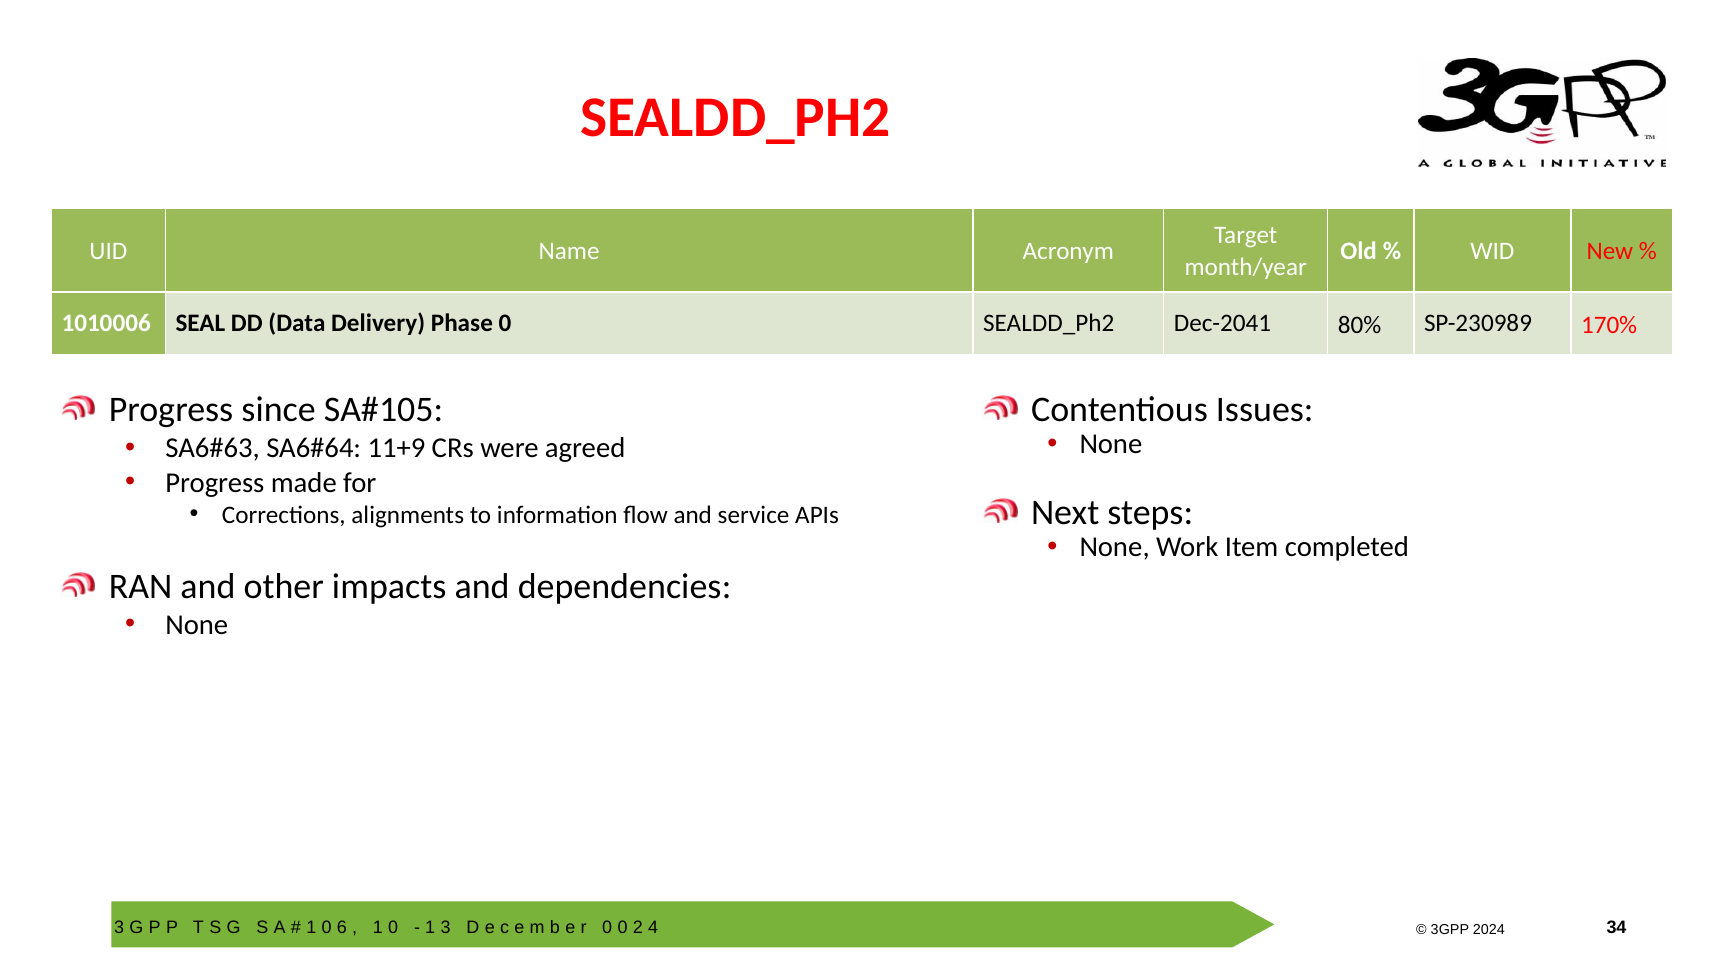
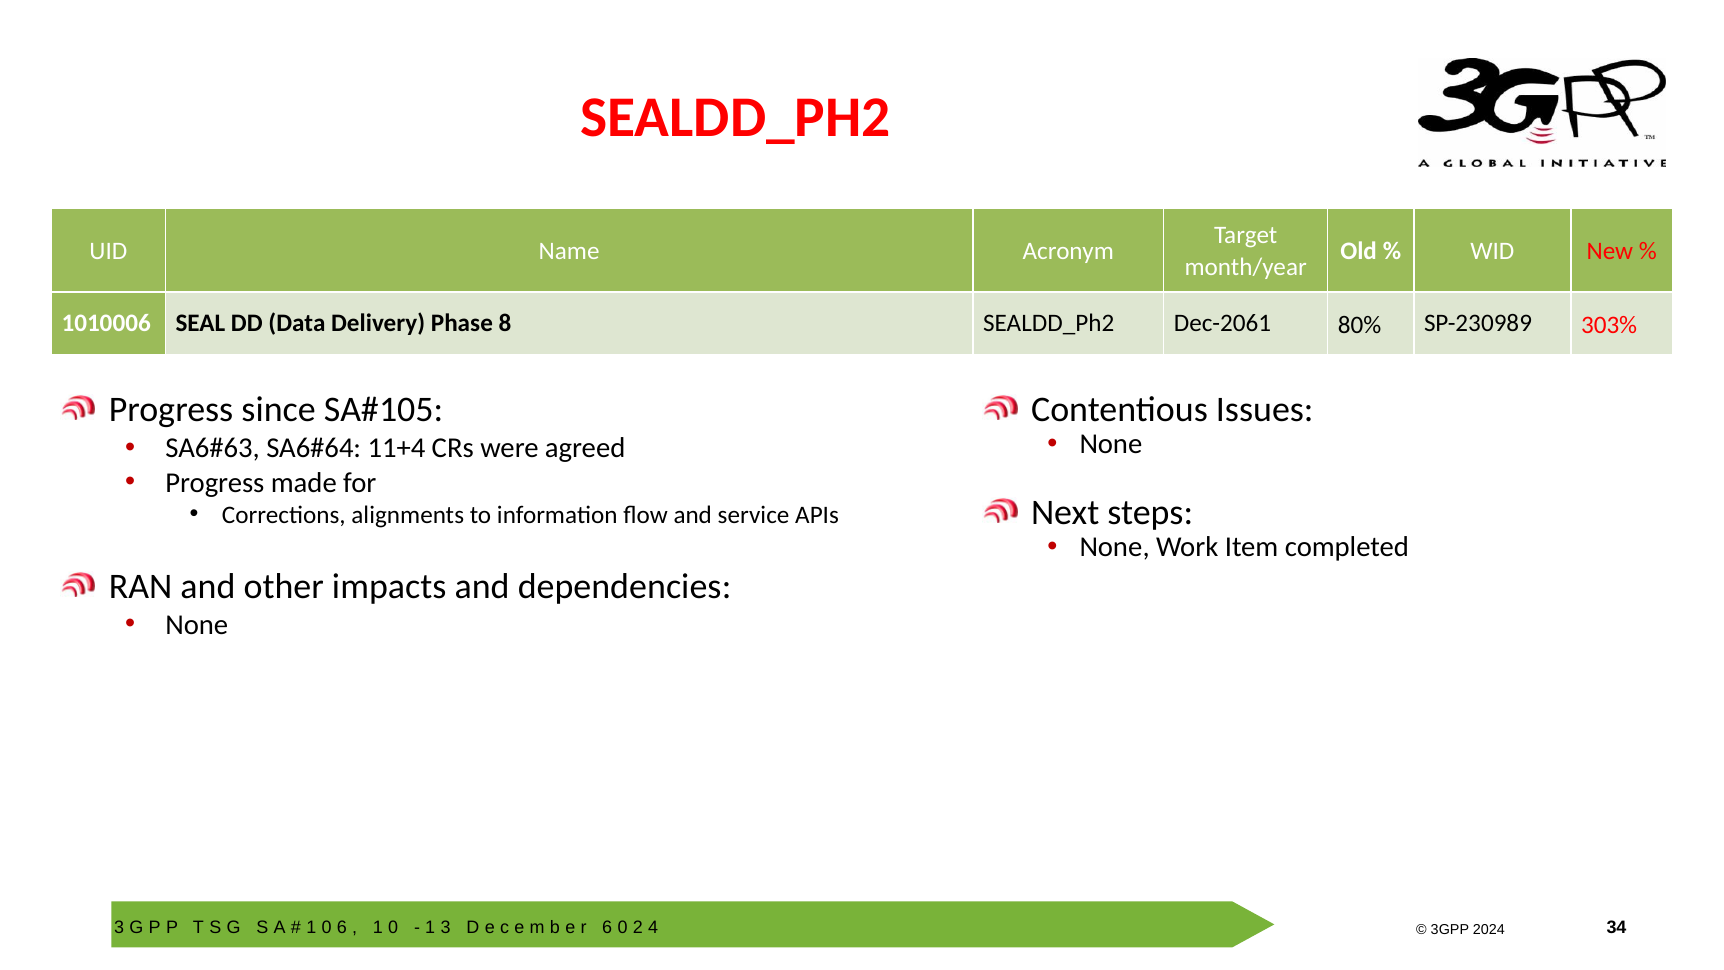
Phase 0: 0 -> 8
Dec-2041: Dec-2041 -> Dec-2061
170%: 170% -> 303%
11+9: 11+9 -> 11+4
0 at (607, 927): 0 -> 6
